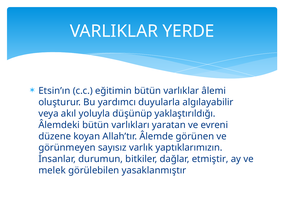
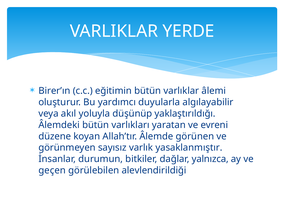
Etsin’ın: Etsin’ın -> Birer’ın
yaptıklarımızın: yaptıklarımızın -> yasaklanmıştır
etmiştir: etmiştir -> yalnızca
melek: melek -> geçen
yasaklanmıştır: yasaklanmıştır -> alevlendirildiği
